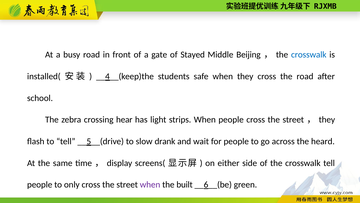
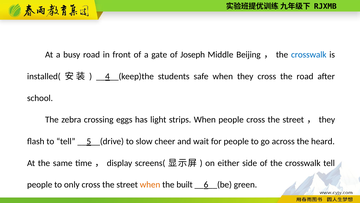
Stayed: Stayed -> Joseph
hear: hear -> eggs
drank: drank -> cheer
when at (150, 184) colour: purple -> orange
